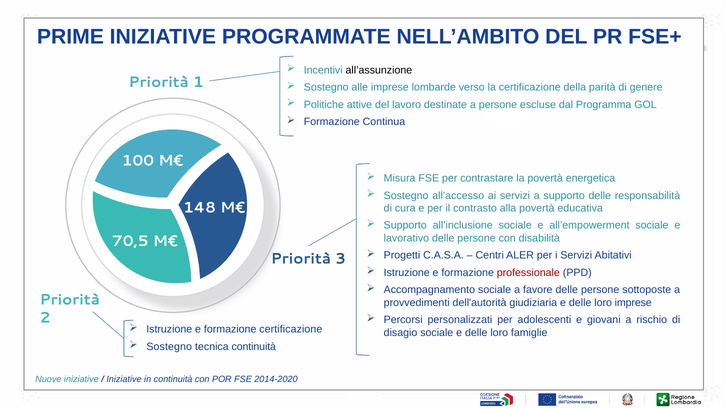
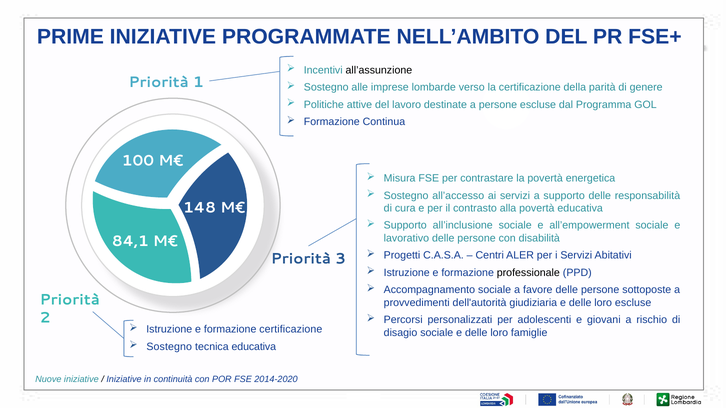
70,5: 70,5 -> 84,1
professionale colour: red -> black
loro imprese: imprese -> escluse
tecnica continuità: continuità -> educativa
